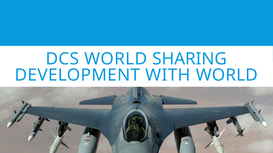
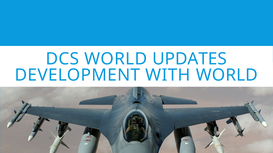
SHARING: SHARING -> UPDATES
